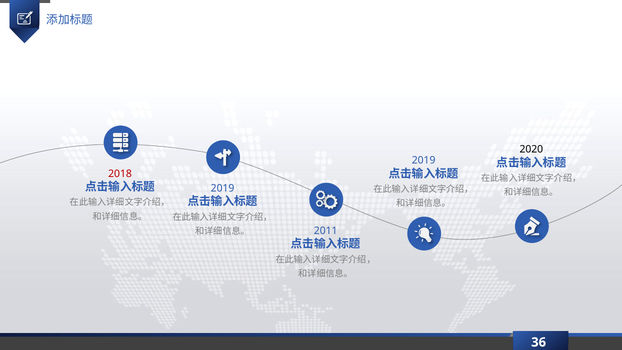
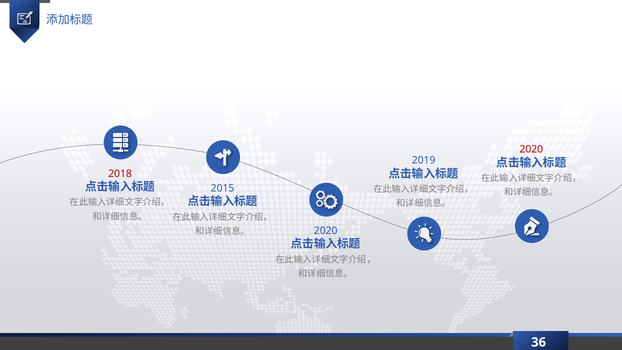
2020 at (531, 149) colour: black -> red
2019 at (223, 188): 2019 -> 2015
2011 at (326, 231): 2011 -> 2020
